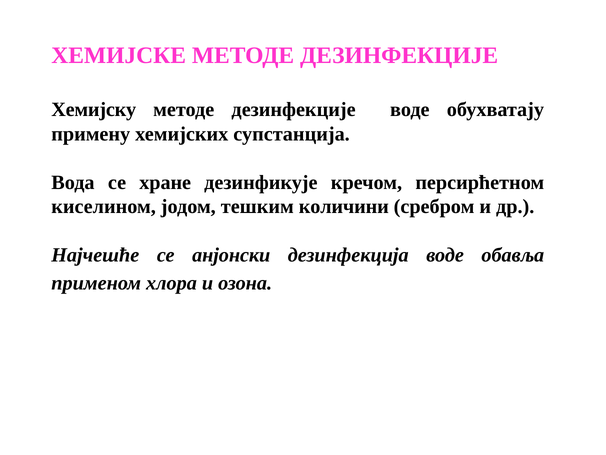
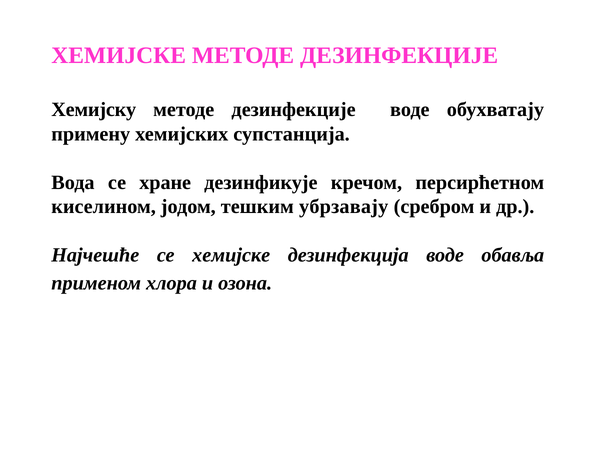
количини: количини -> убрзавају
се анјонски: анјонски -> хемијске
